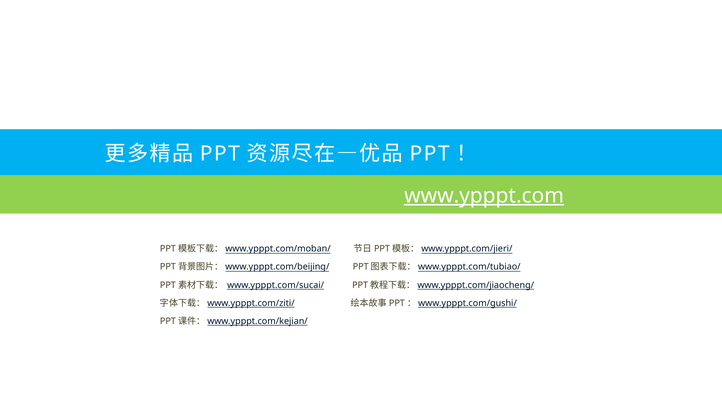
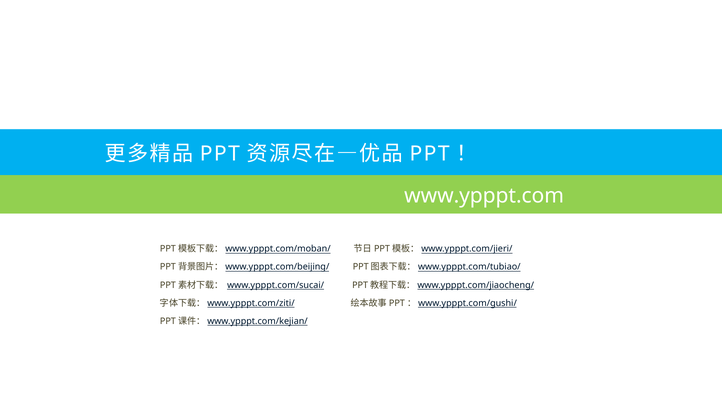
www.ypppt.com underline: present -> none
